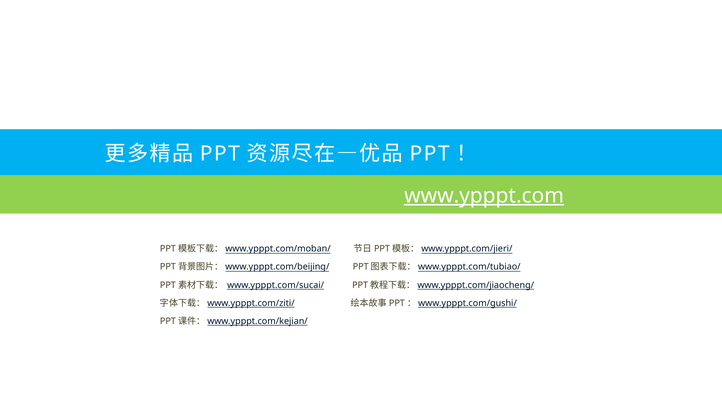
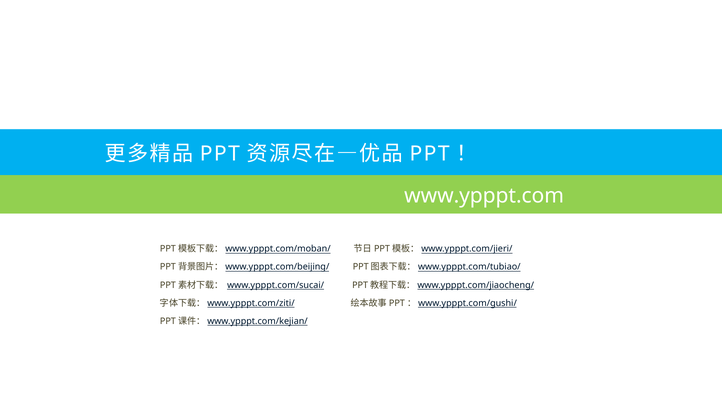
www.ypppt.com underline: present -> none
